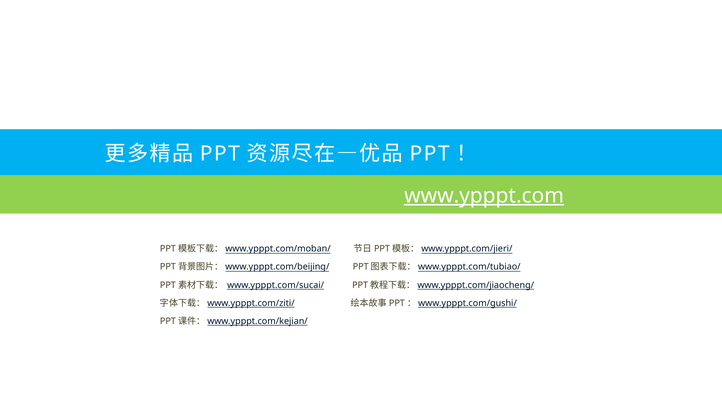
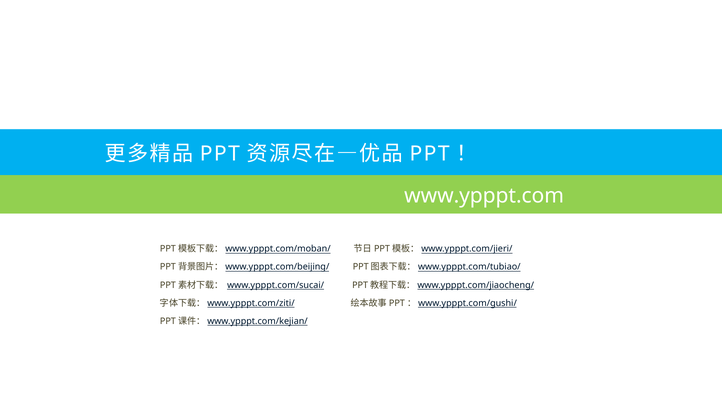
www.ypppt.com underline: present -> none
